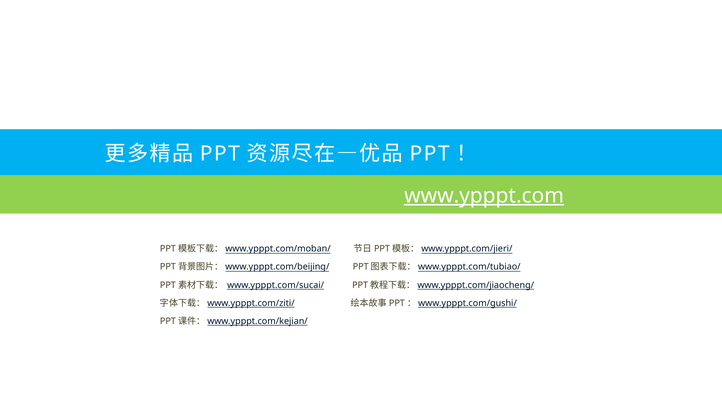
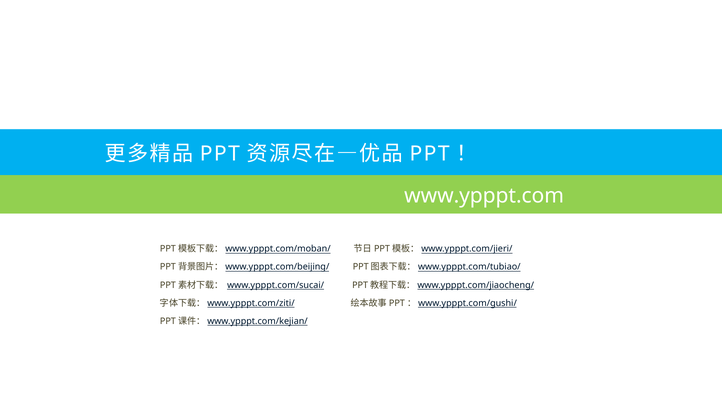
www.ypppt.com underline: present -> none
